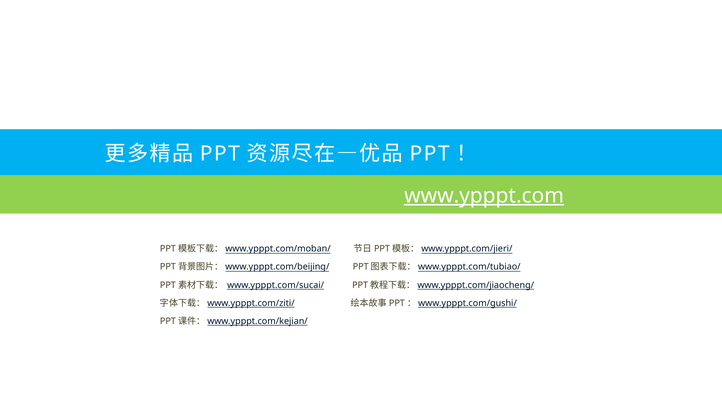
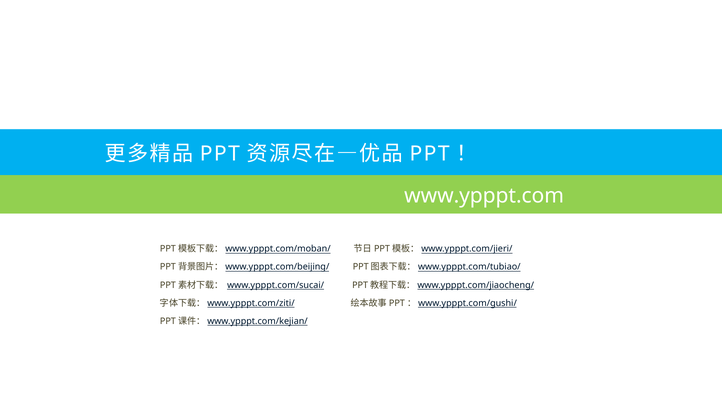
www.ypppt.com underline: present -> none
